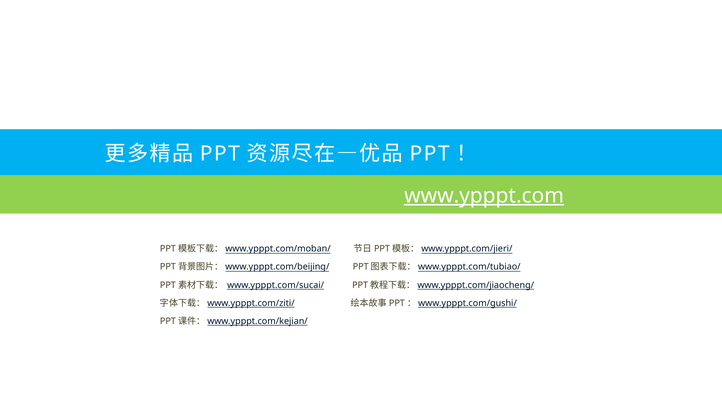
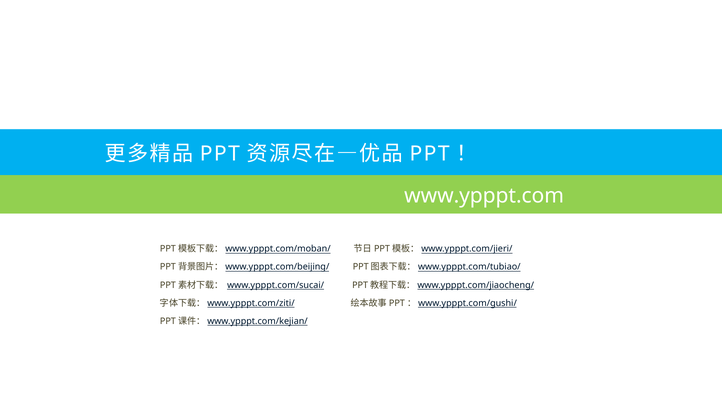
www.ypppt.com underline: present -> none
